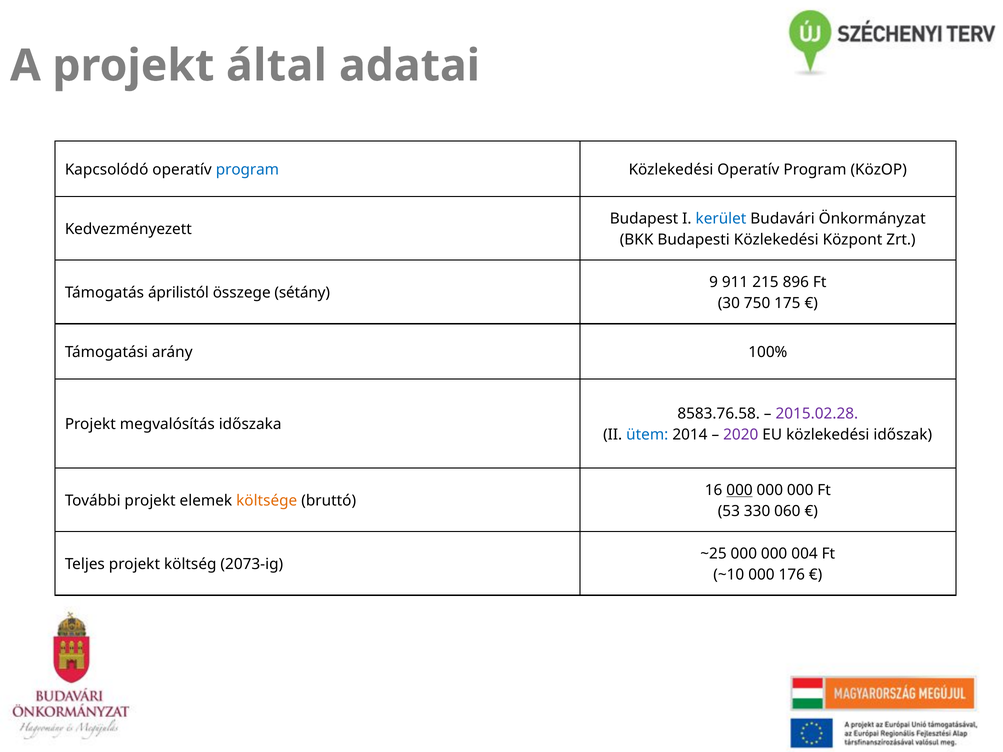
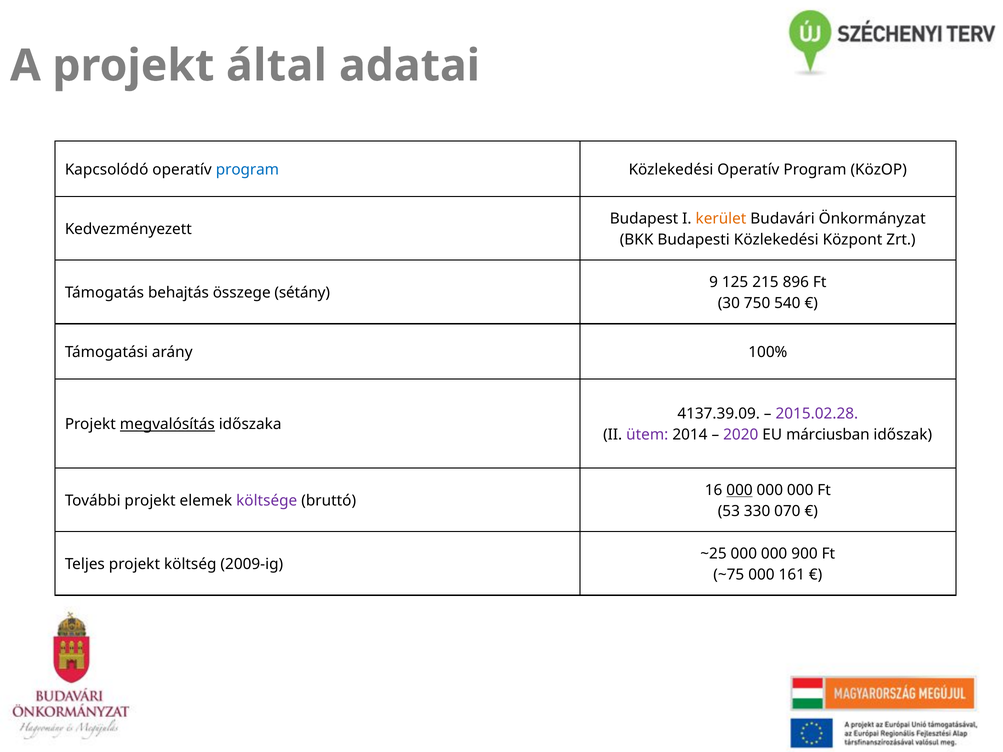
kerület colour: blue -> orange
911: 911 -> 125
áprilistól: áprilistól -> behajtás
175: 175 -> 540
8583.76.58: 8583.76.58 -> 4137.39.09
megvalósítás underline: none -> present
ütem colour: blue -> purple
EU közlekedési: közlekedési -> márciusban
költsége colour: orange -> purple
060: 060 -> 070
004: 004 -> 900
2073-ig: 2073-ig -> 2009-ig
~10: ~10 -> ~75
176: 176 -> 161
